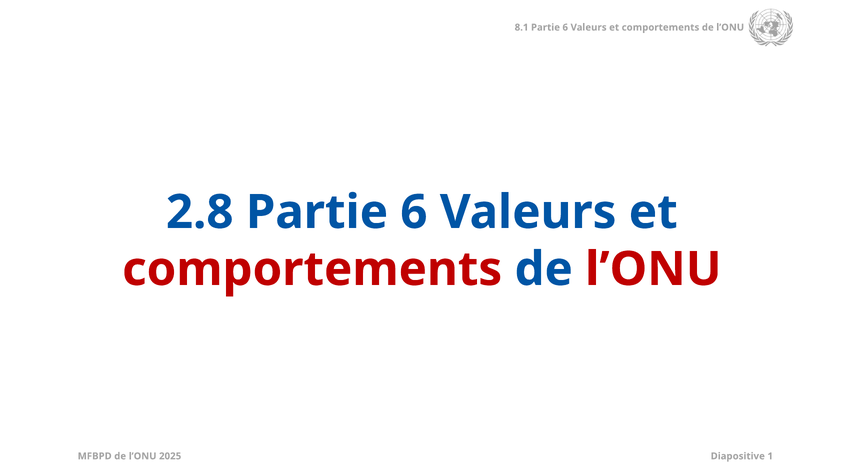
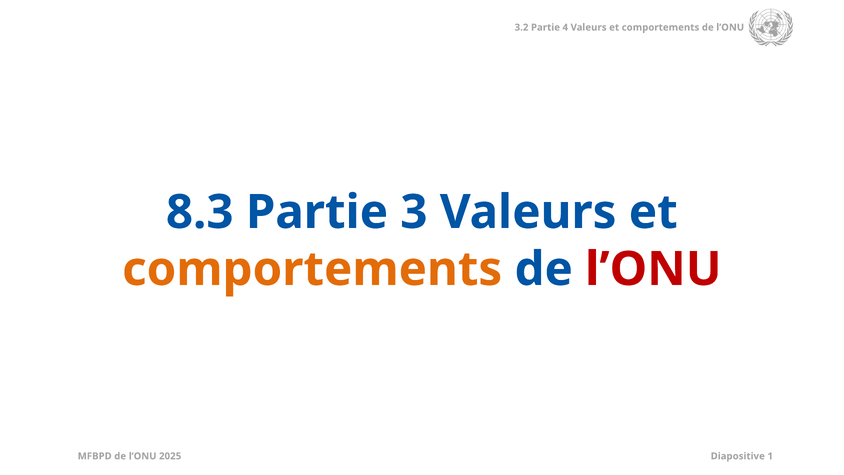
8.1: 8.1 -> 3.2
6 at (565, 27): 6 -> 4
2.8: 2.8 -> 8.3
6 at (414, 212): 6 -> 3
comportements at (312, 269) colour: red -> orange
